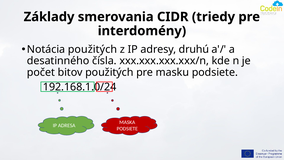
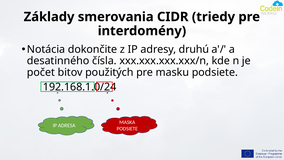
Notácia použitých: použitých -> dokončite
